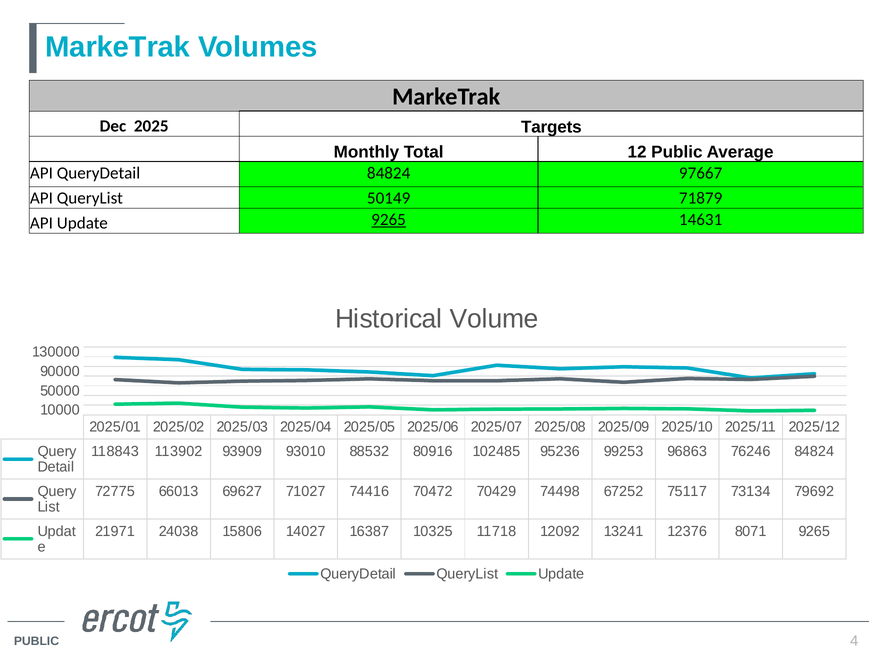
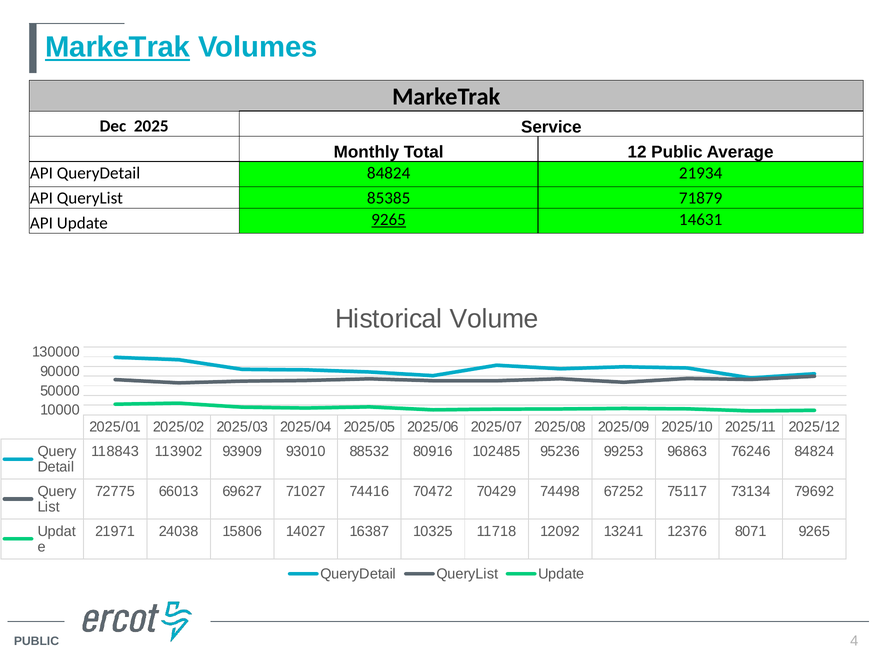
MarkeTrak at (118, 47) underline: none -> present
Targets: Targets -> Service
97667: 97667 -> 21934
50149: 50149 -> 85385
